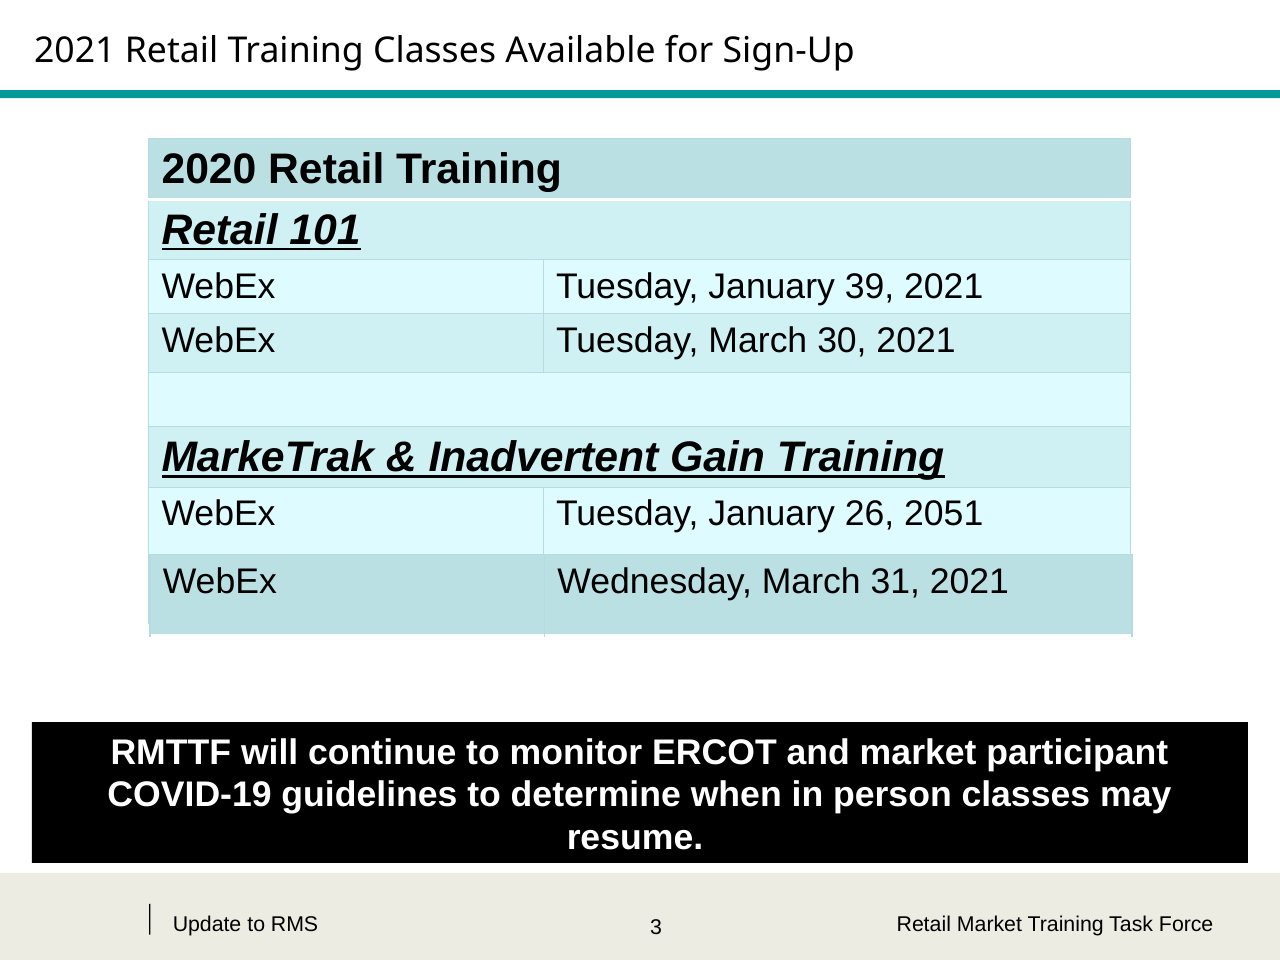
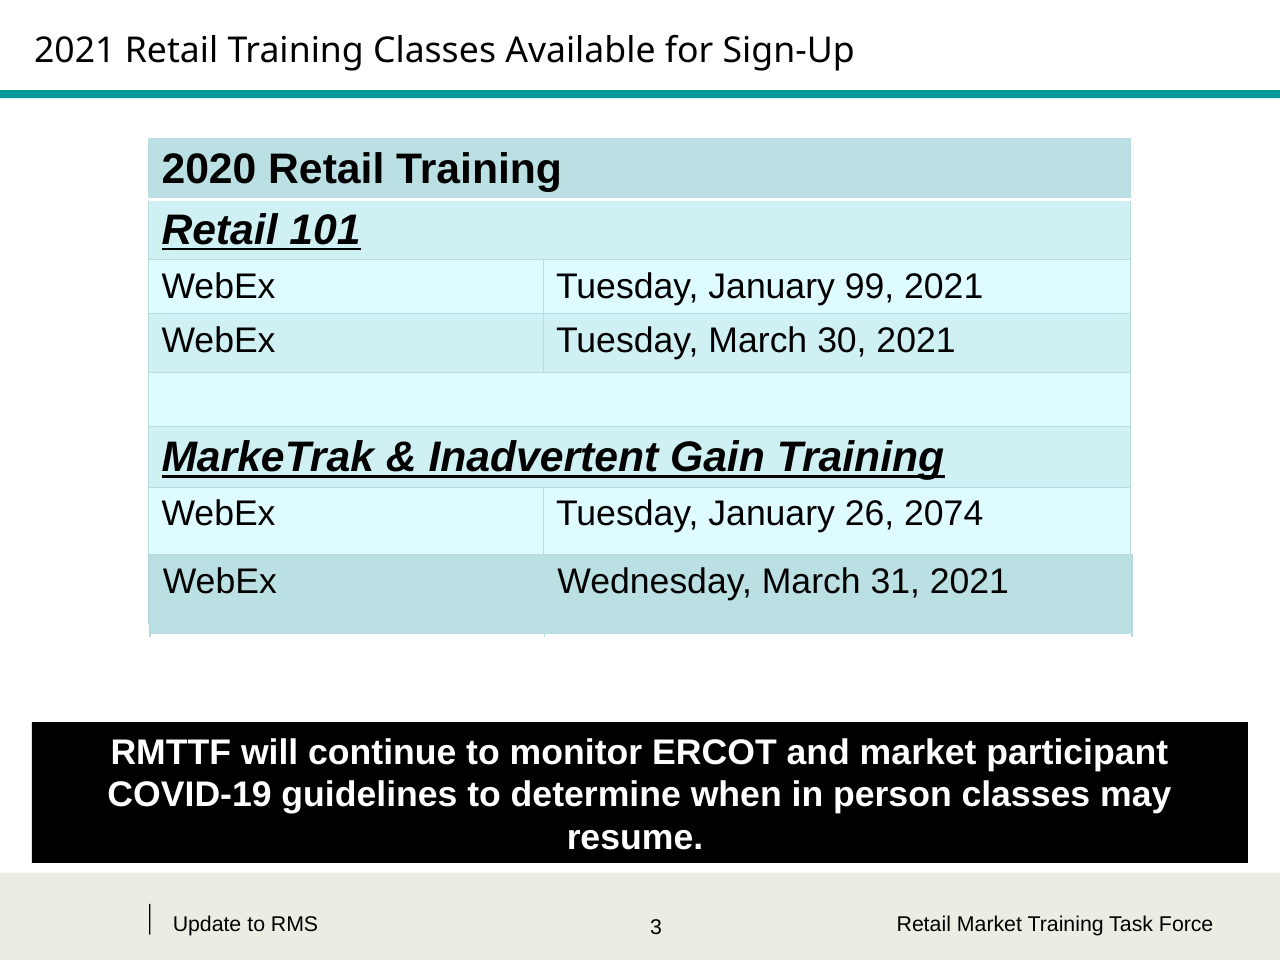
39: 39 -> 99
2051: 2051 -> 2074
